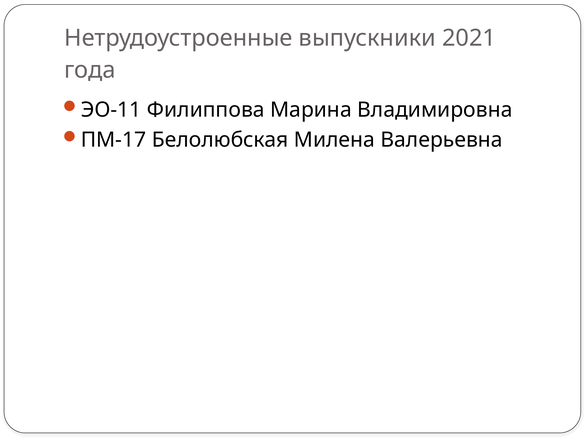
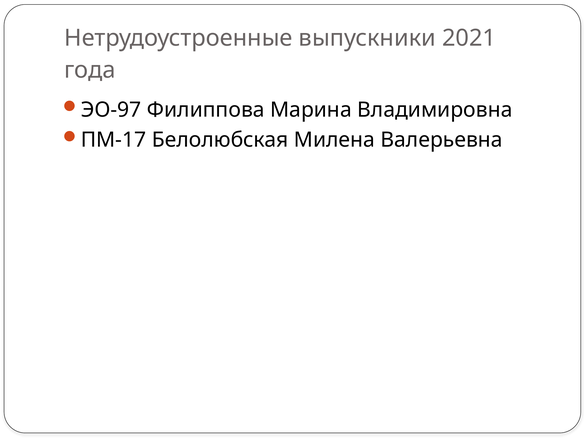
ЭО-11: ЭО-11 -> ЭО-97
